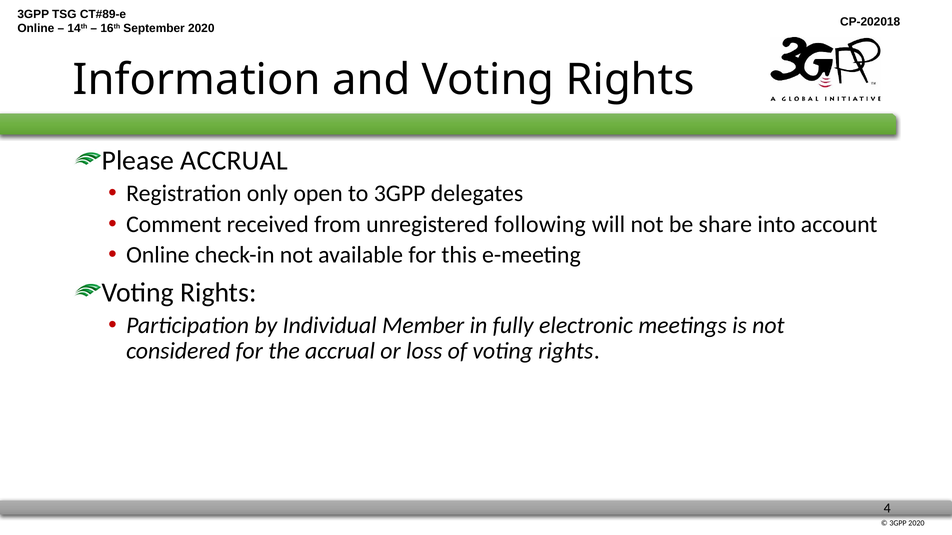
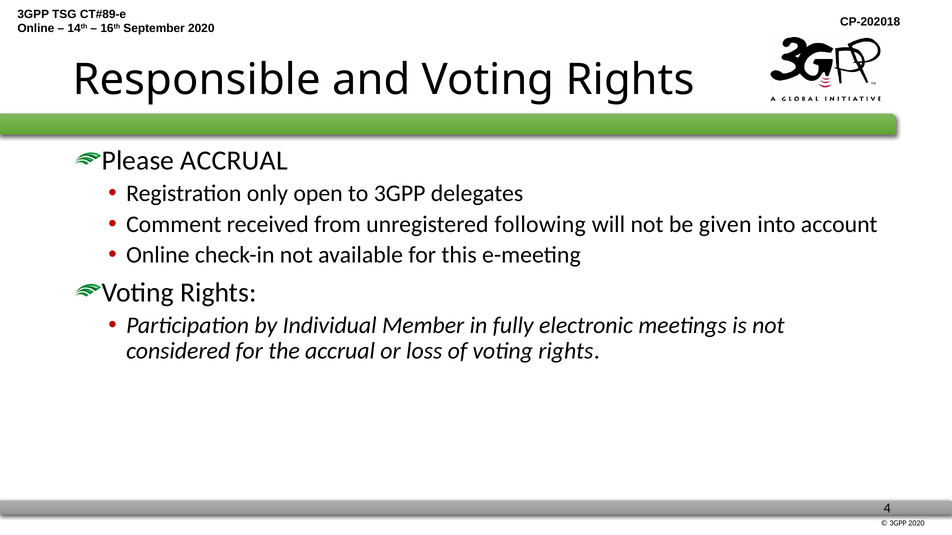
Information: Information -> Responsible
share: share -> given
